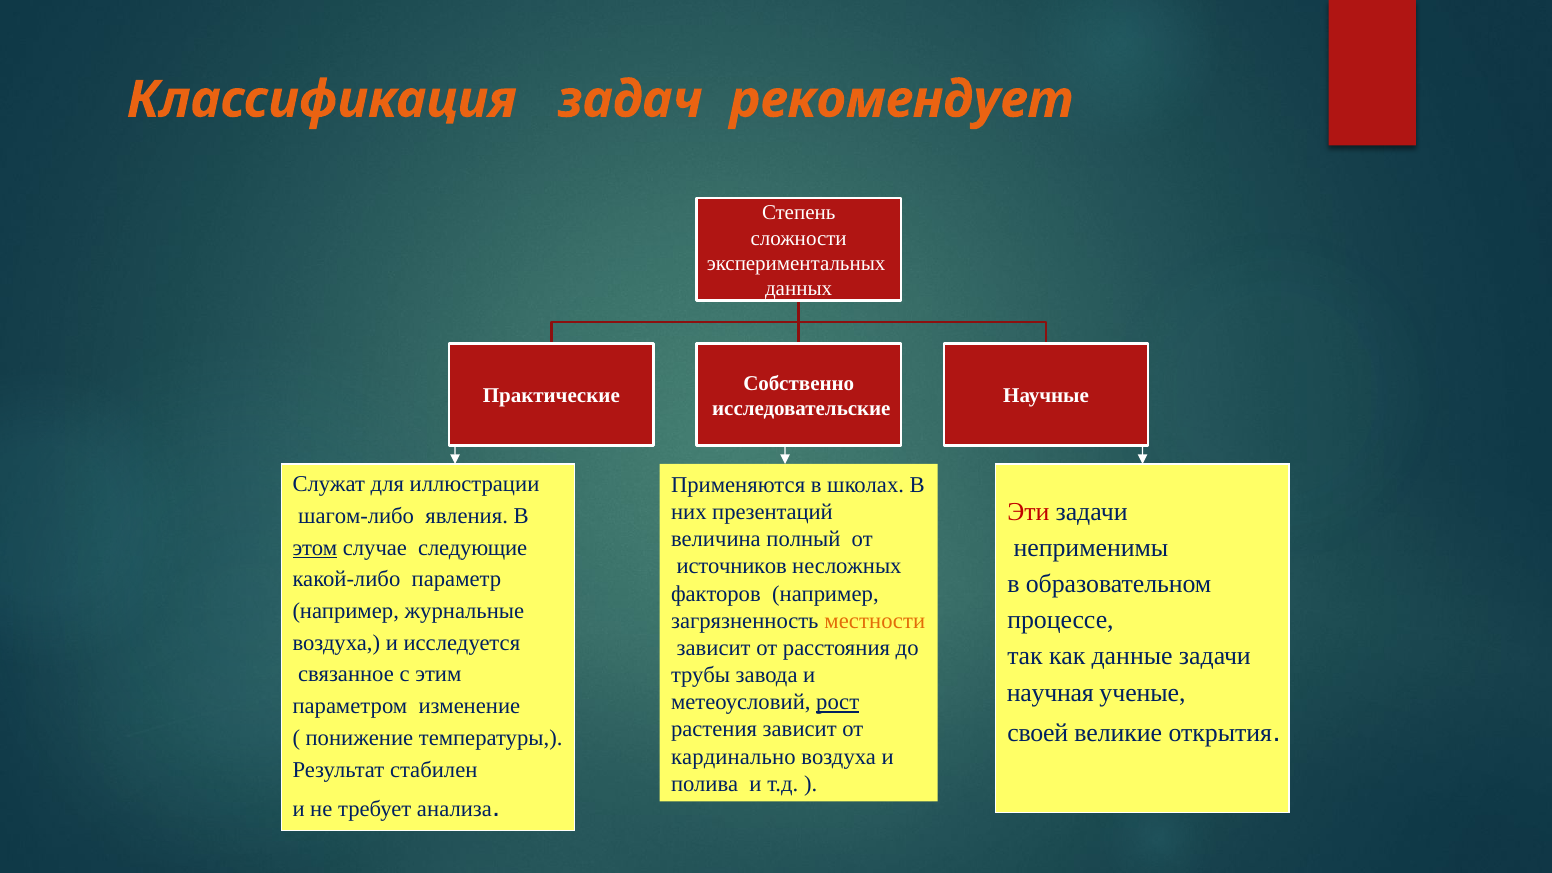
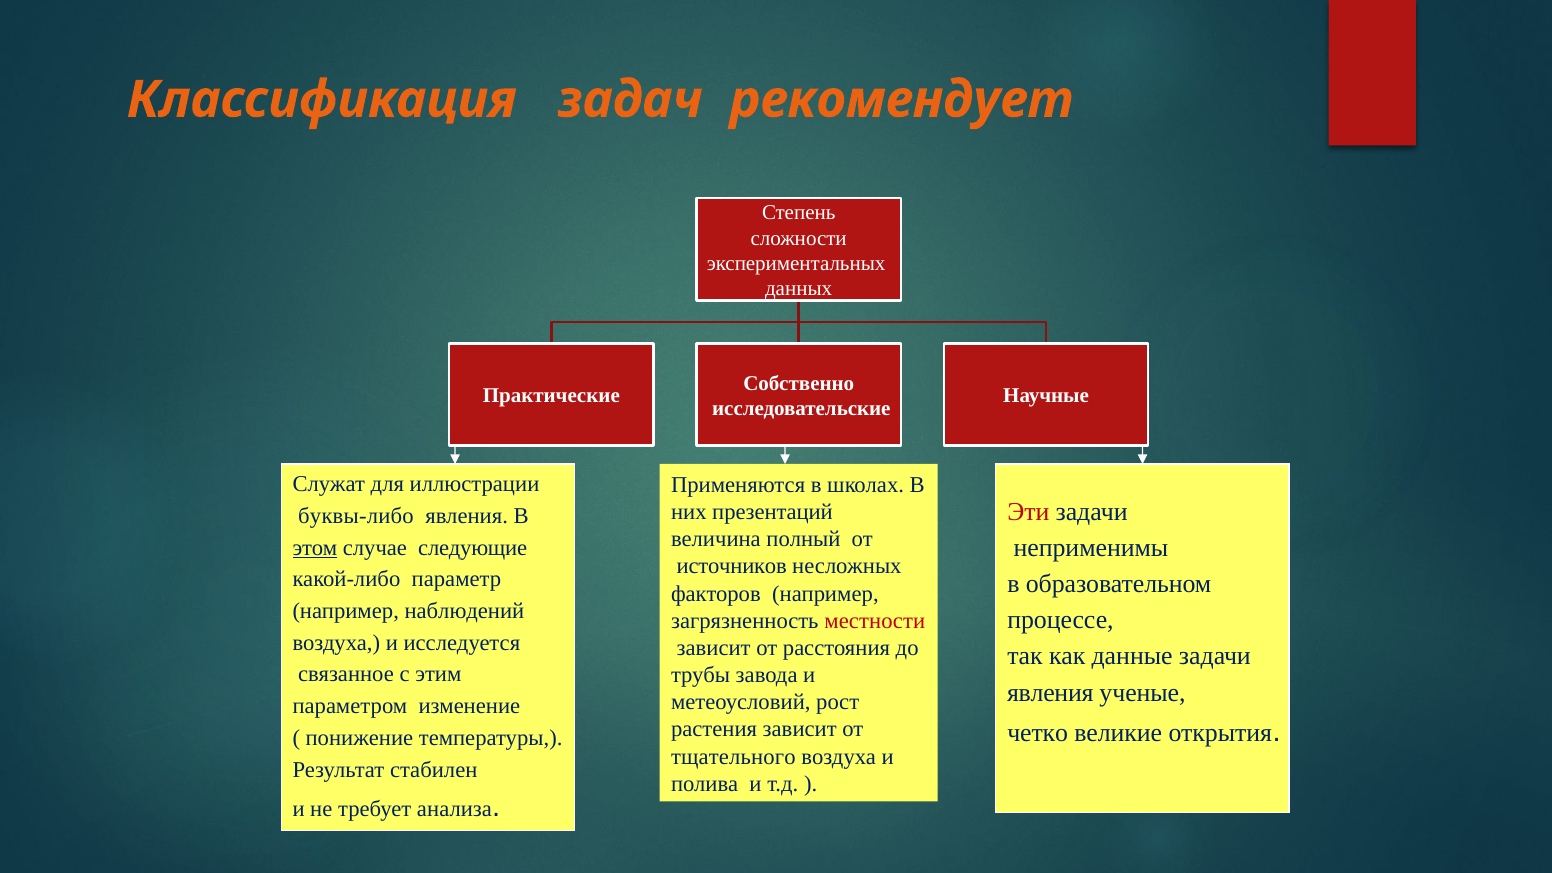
шагом-либо: шагом-либо -> буквы-либо
журнальные: журнальные -> наблюдений
местности colour: orange -> red
научная at (1050, 693): научная -> явления
рост underline: present -> none
своей: своей -> четко
кардинально: кардинально -> тщательного
